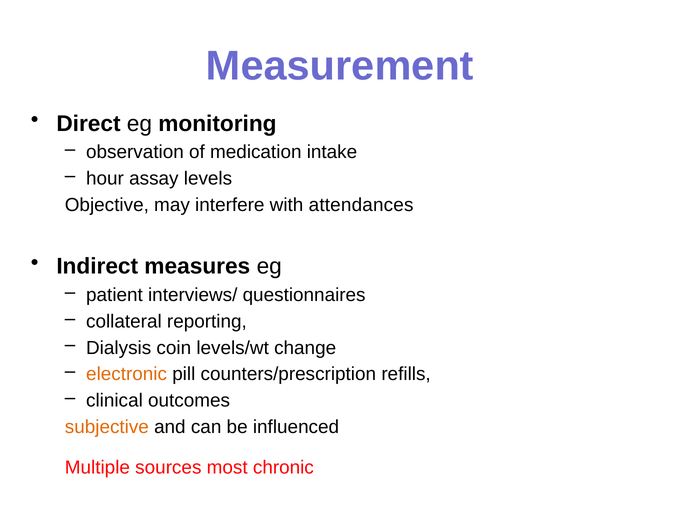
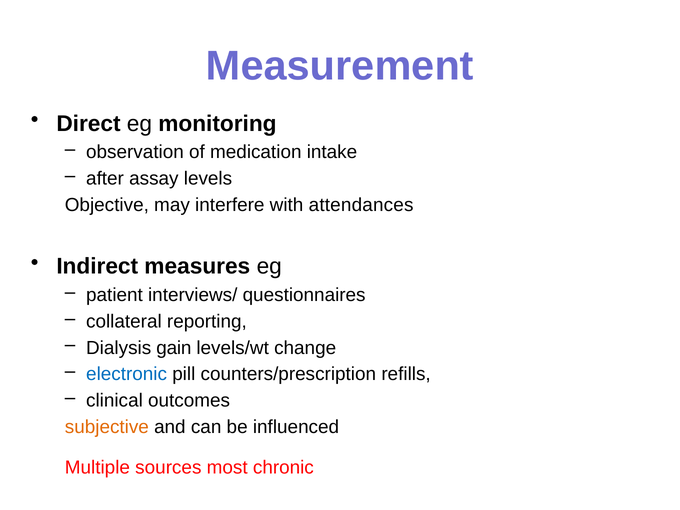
hour: hour -> after
coin: coin -> gain
electronic colour: orange -> blue
